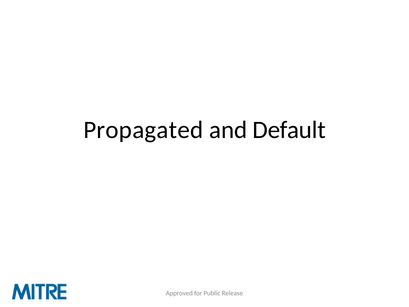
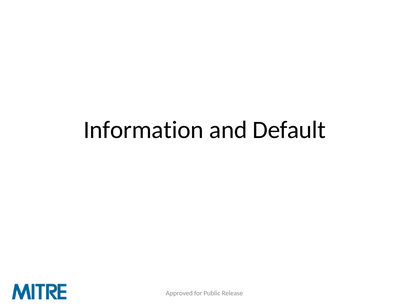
Propagated: Propagated -> Information
